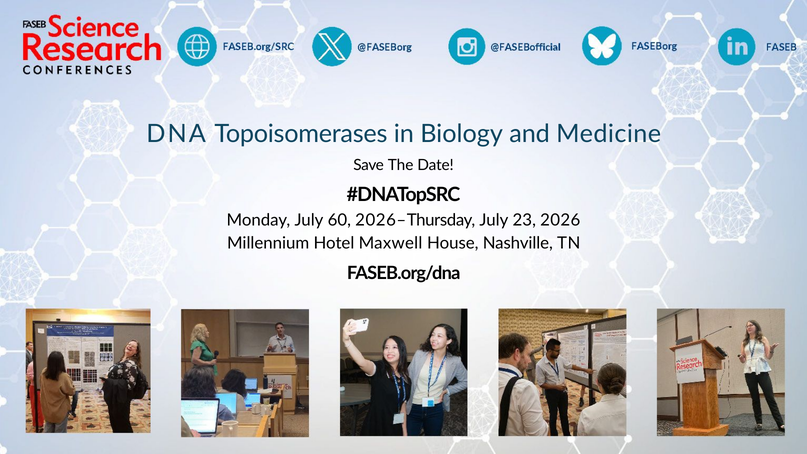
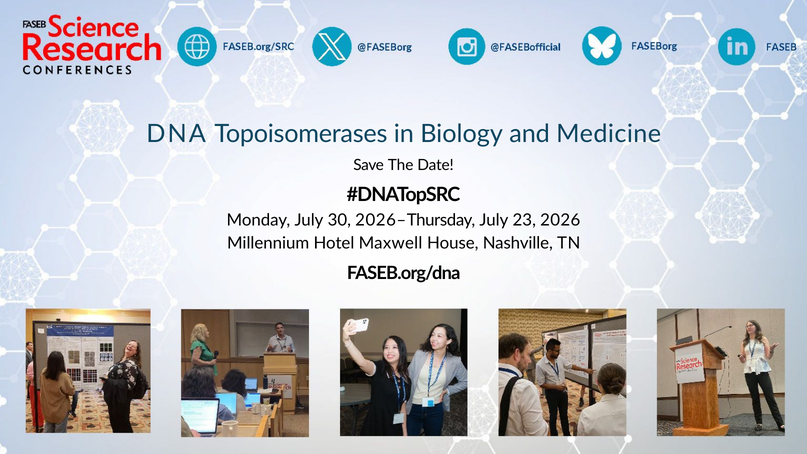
60: 60 -> 30
